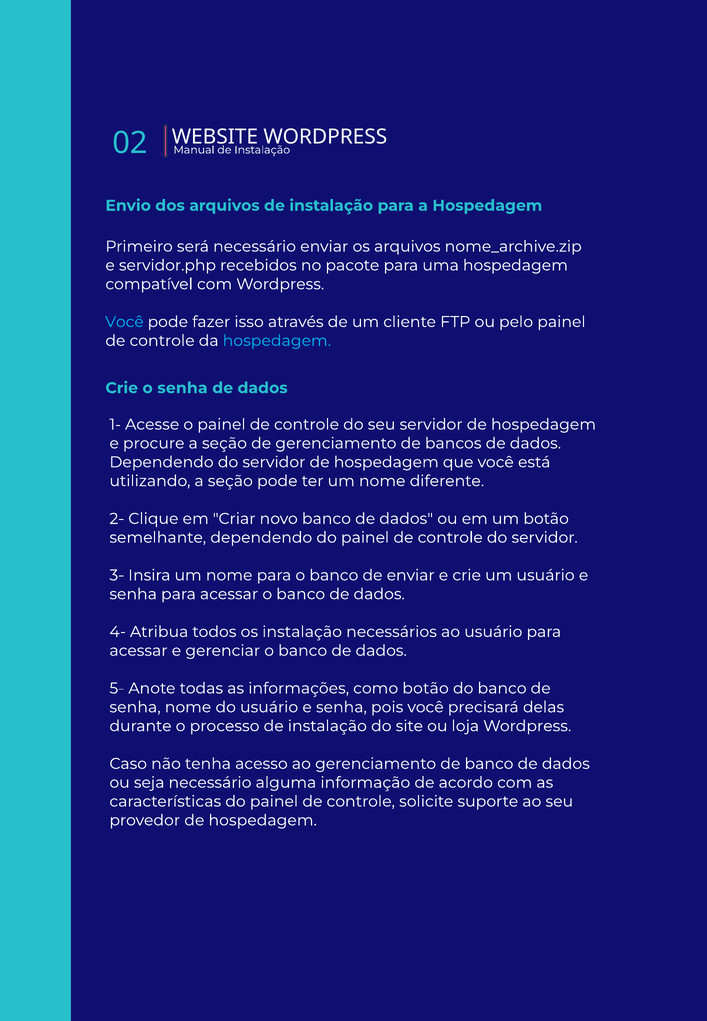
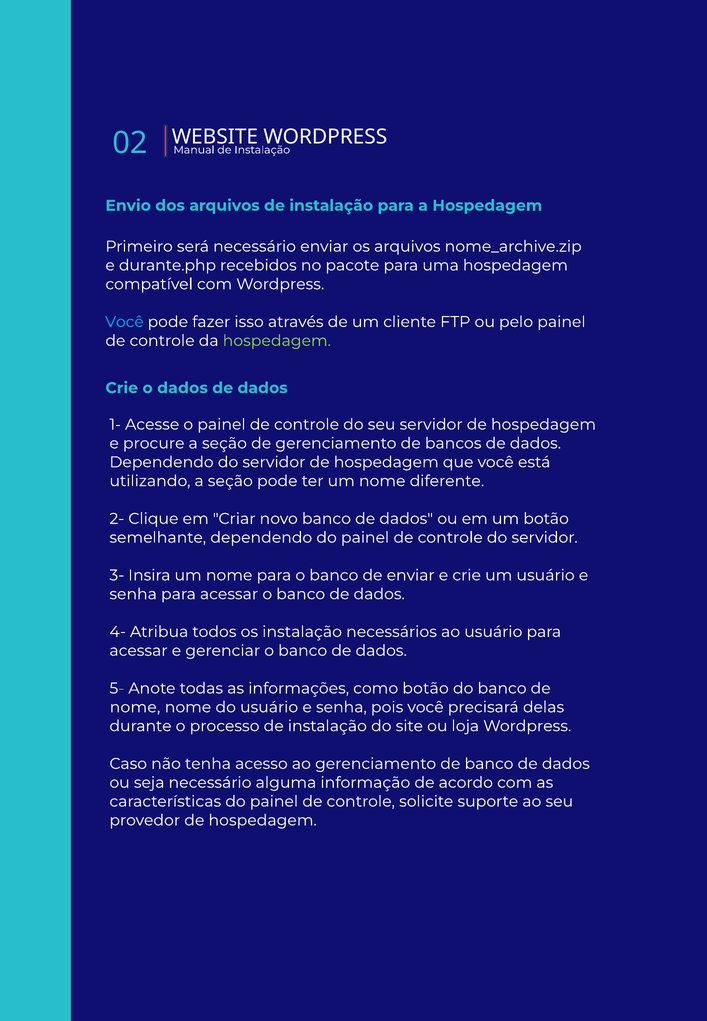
servidor.php: servidor.php -> durante.php
hospedagem at (277, 341) colour: light blue -> light green
o senha: senha -> dados
senha at (135, 707): senha -> nome
